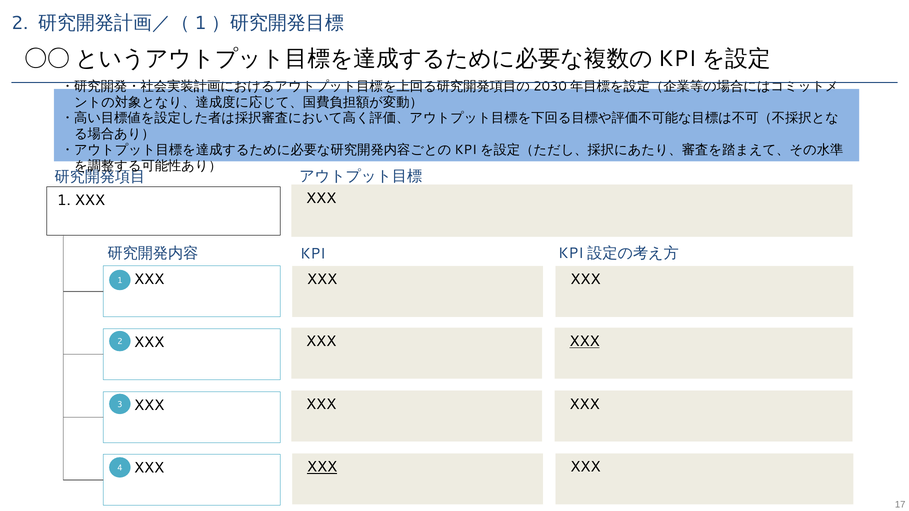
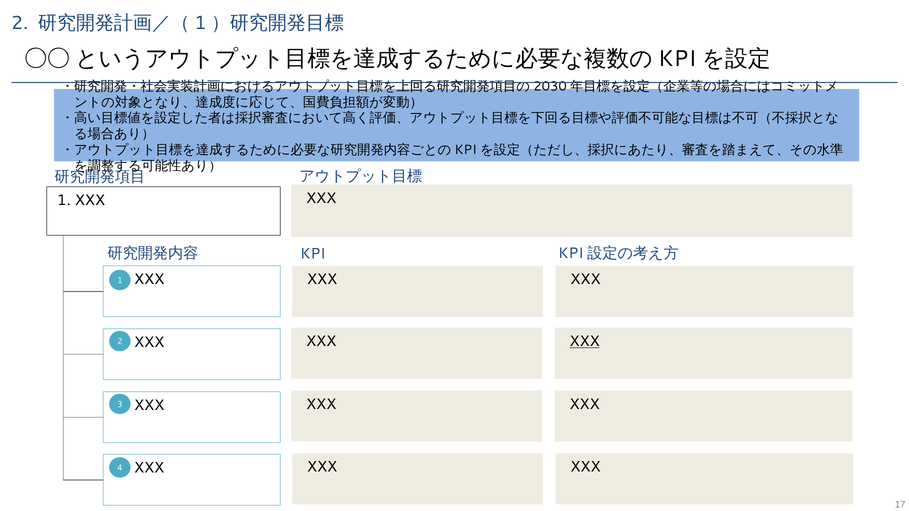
XXX at (322, 467) underline: present -> none
